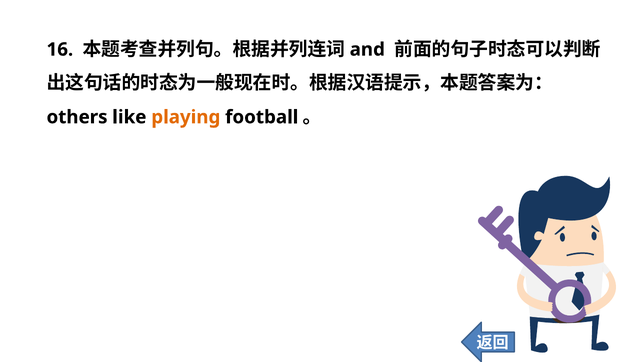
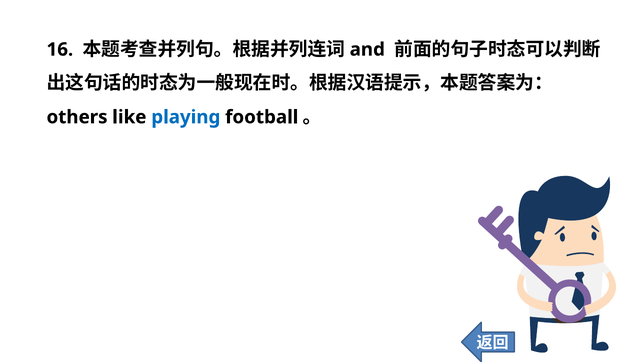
playing colour: orange -> blue
